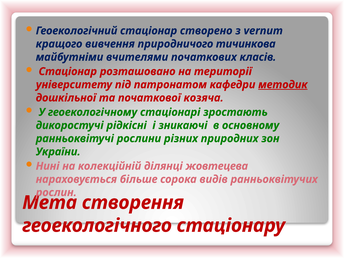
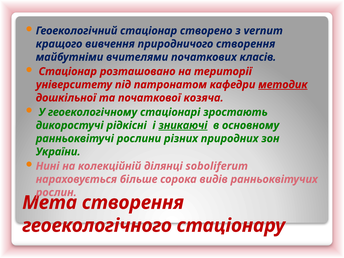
природничого тичинкова: тичинкова -> створення
зникаючі underline: none -> present
жовтецева: жовтецева -> soboliferum
